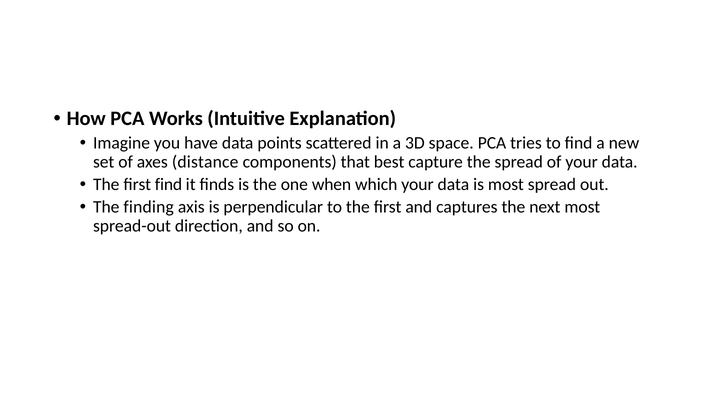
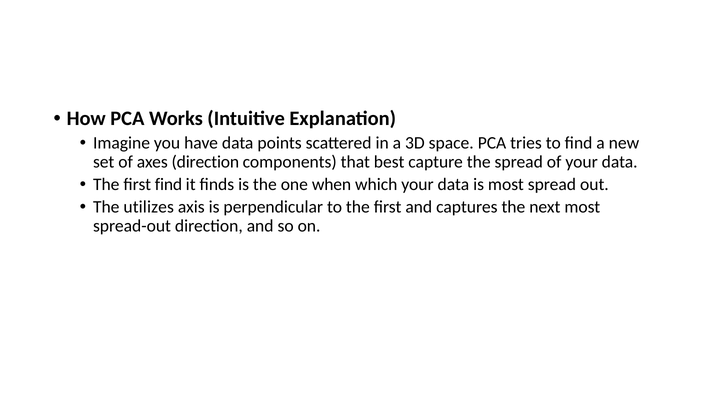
axes distance: distance -> direction
finding: finding -> utilizes
